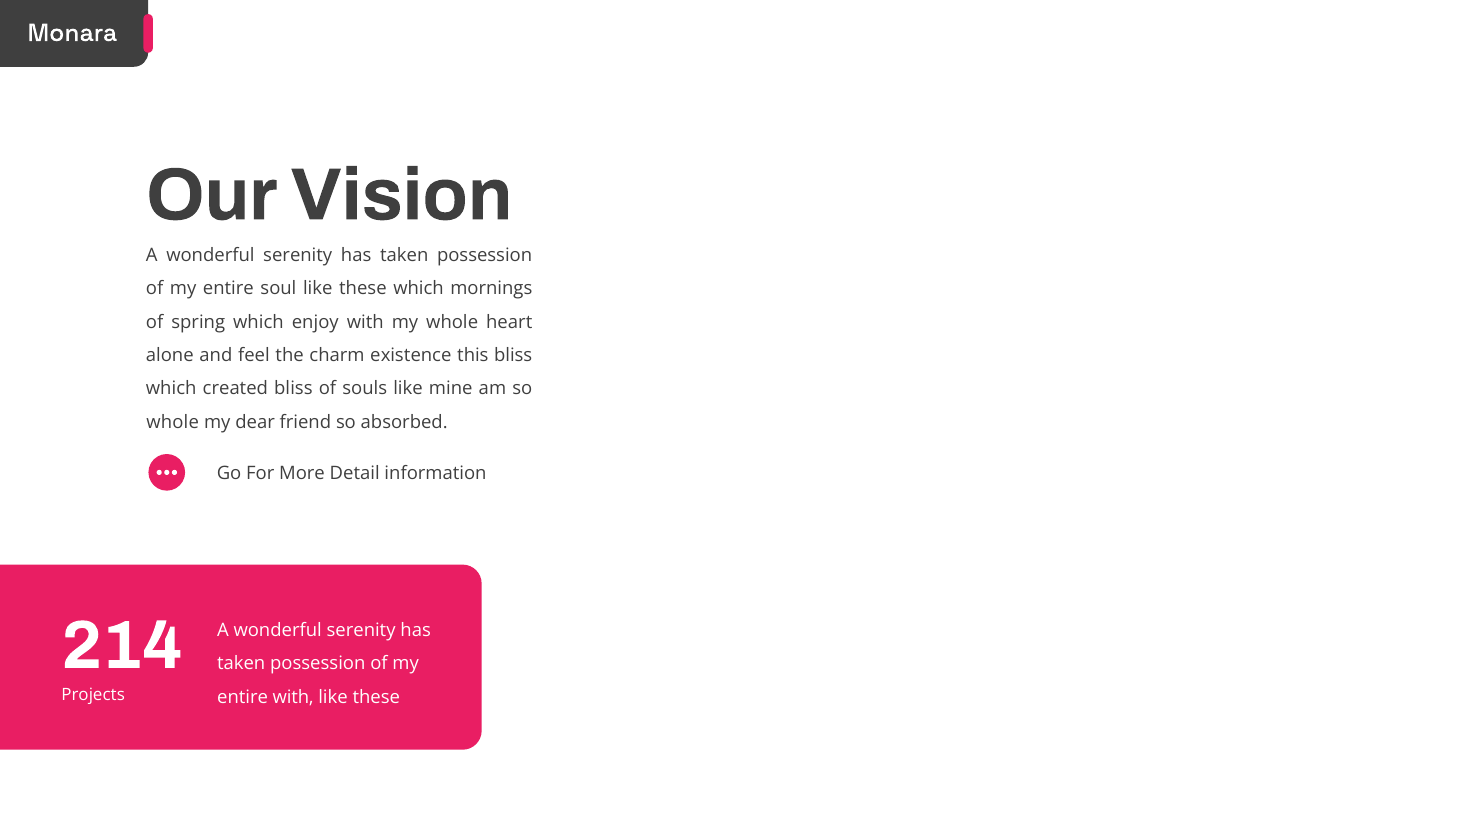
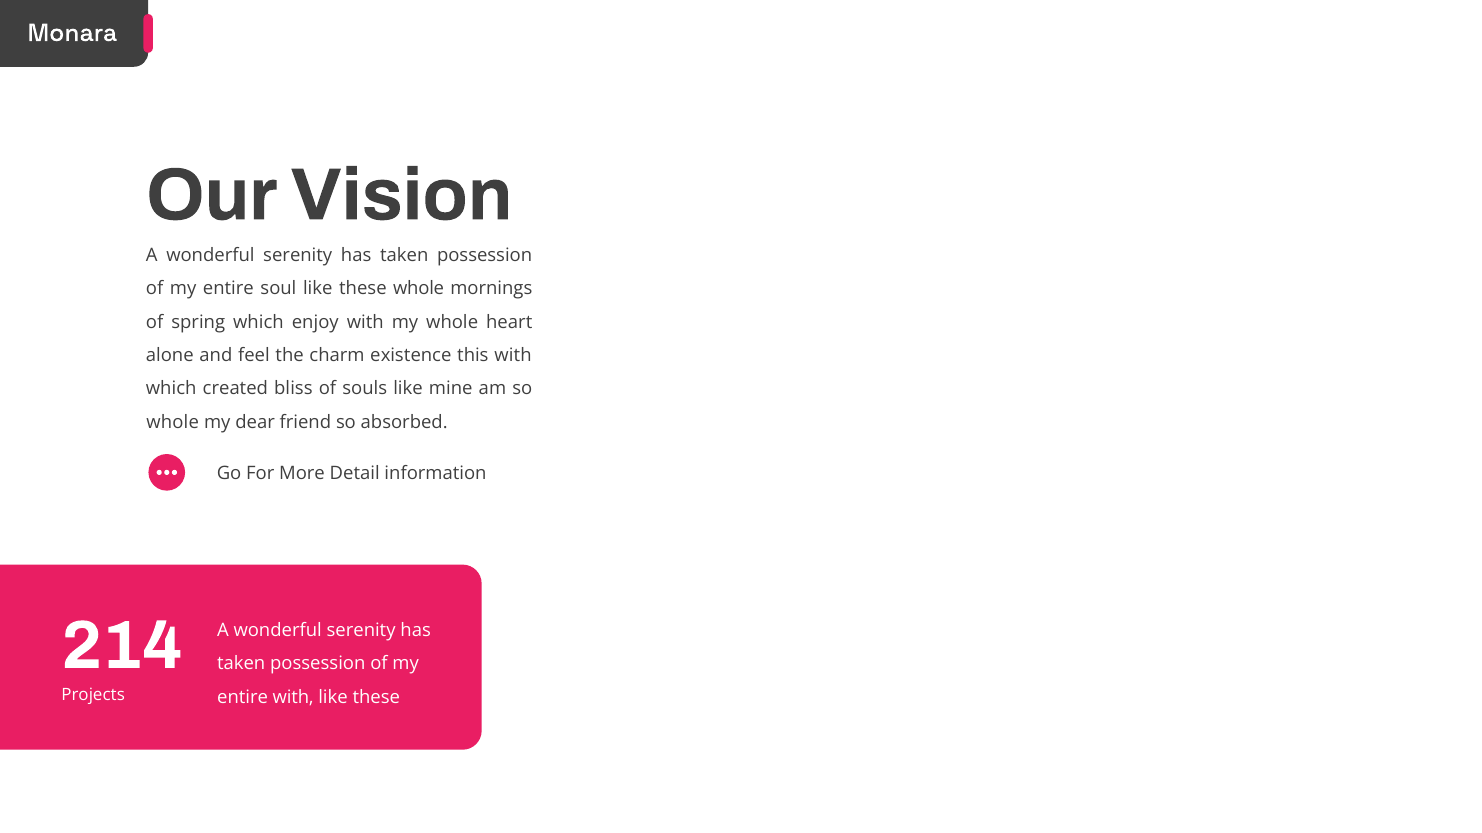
these which: which -> whole
this bliss: bliss -> with
